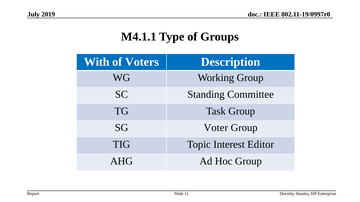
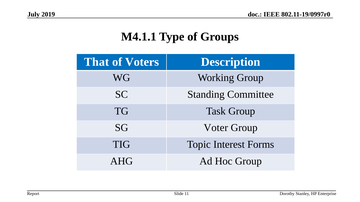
With: With -> That
Editor: Editor -> Forms
